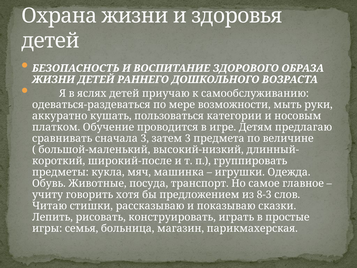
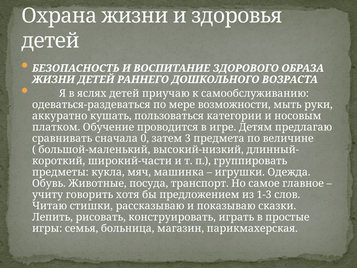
сначала 3: 3 -> 0
широкий-после: широкий-после -> широкий-части
8-3: 8-3 -> 1-3
